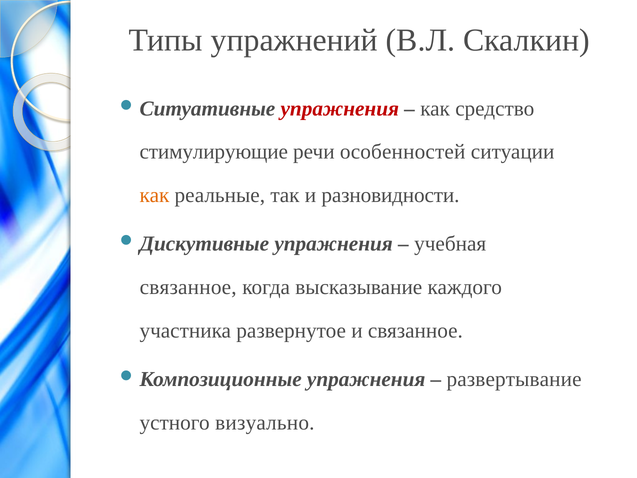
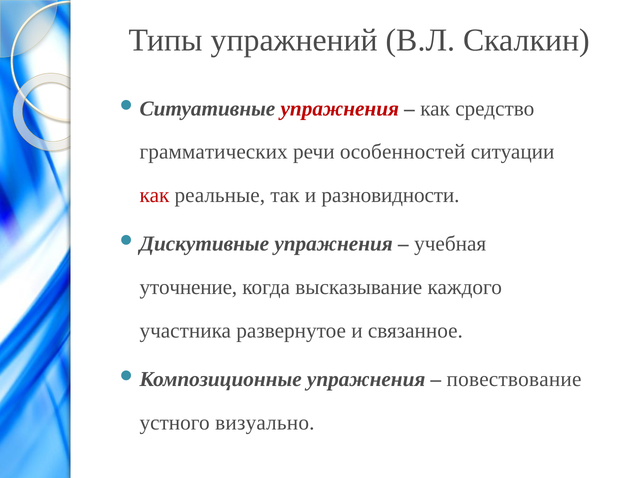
стимулирующие: стимулирующие -> грамматических
как at (154, 195) colour: orange -> red
связанное at (188, 287): связанное -> уточнение
развертывание: развертывание -> повествование
